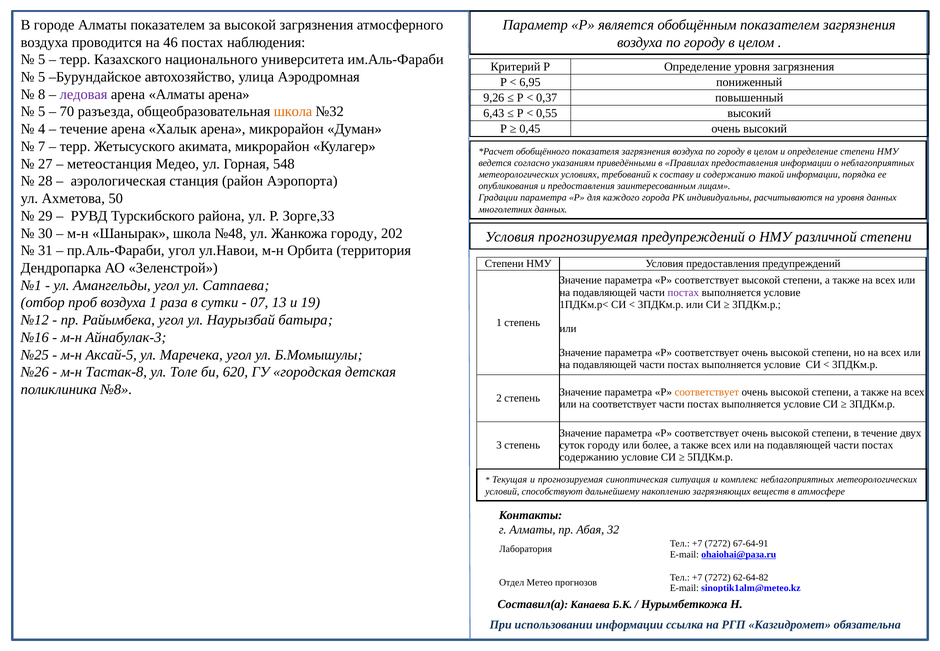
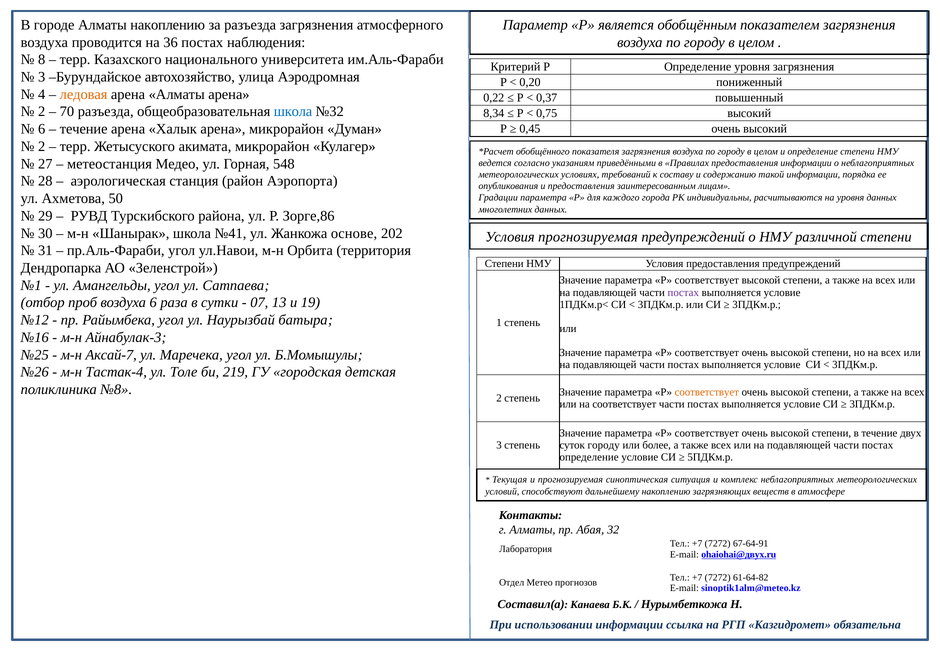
Алматы показателем: показателем -> накоплению
за высокой: высокой -> разъезда
46: 46 -> 36
5 at (42, 60): 5 -> 8
5 at (42, 77): 5 -> 3
6,95: 6,95 -> 0,20
8: 8 -> 4
ледовая colour: purple -> orange
9,26: 9,26 -> 0,22
5 at (42, 112): 5 -> 2
школа at (293, 112) colour: orange -> blue
6,43: 6,43 -> 8,34
0,55: 0,55 -> 0,75
4 at (42, 129): 4 -> 6
7 at (42, 146): 7 -> 2
Зорге,33: Зорге,33 -> Зорге,86
№48: №48 -> №41
Жанкожа городу: городу -> основе
воздуха 1: 1 -> 6
Аксай-5: Аксай-5 -> Аксай-7
Тастак-8: Тастак-8 -> Тастак-4
620: 620 -> 219
содержанию at (589, 457): содержанию -> определение
ohaiohai@раза.ru: ohaiohai@раза.ru -> ohaiohai@двух.ru
62-64-82: 62-64-82 -> 61-64-82
